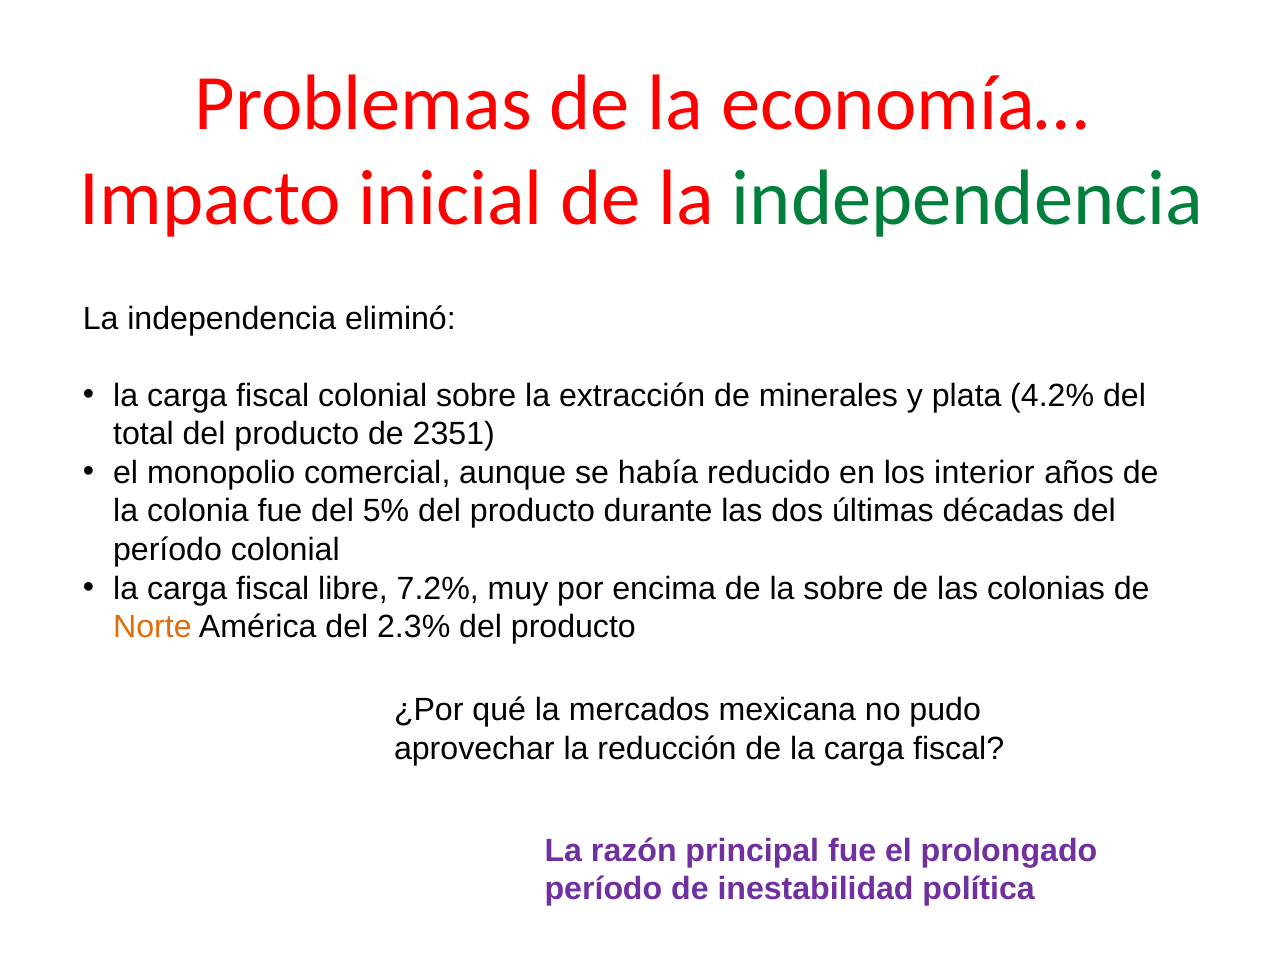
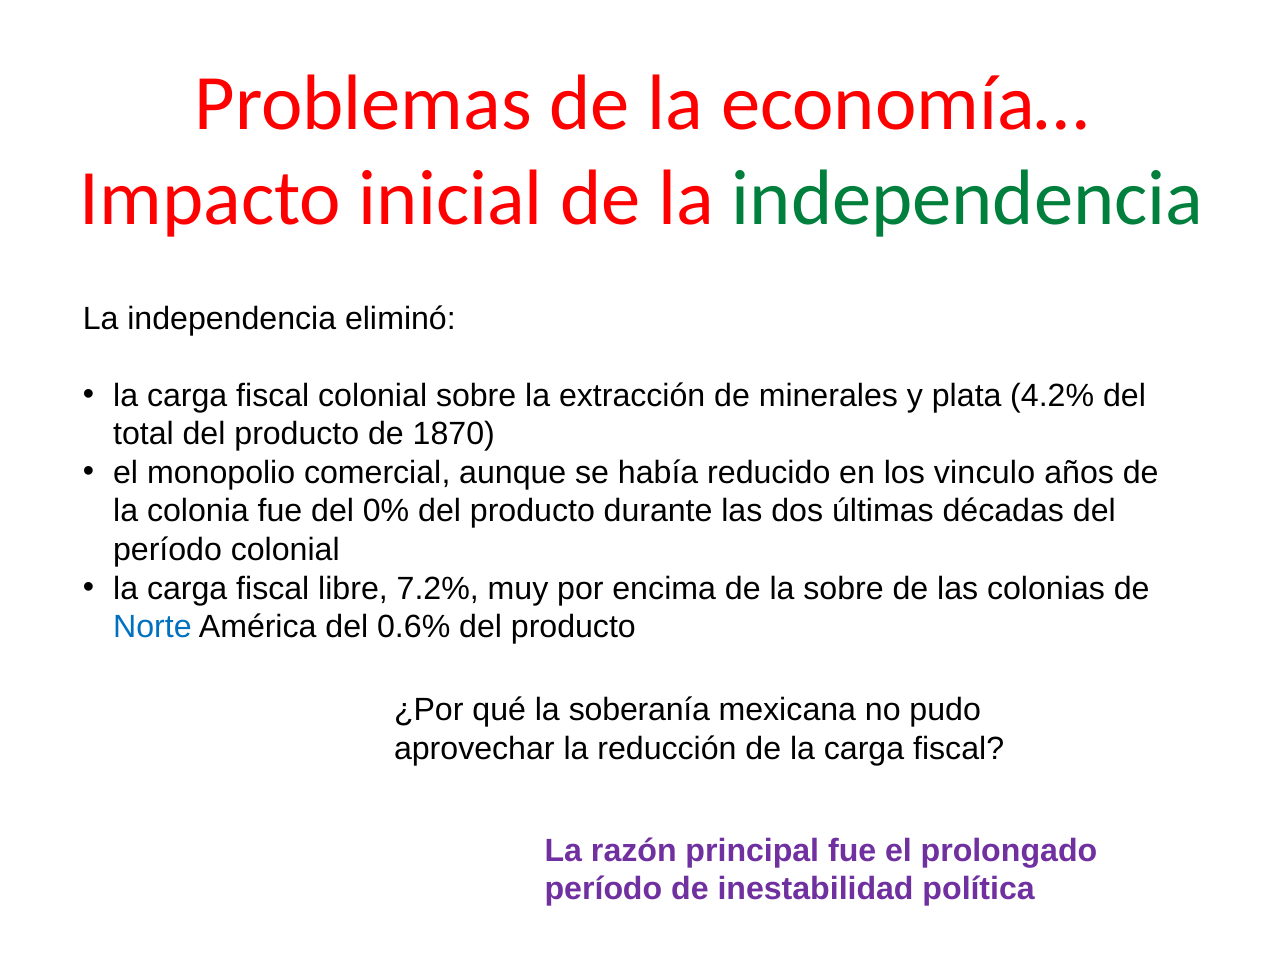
2351: 2351 -> 1870
interior: interior -> vinculo
5%: 5% -> 0%
Norte colour: orange -> blue
2.3%: 2.3% -> 0.6%
mercados: mercados -> soberanía
